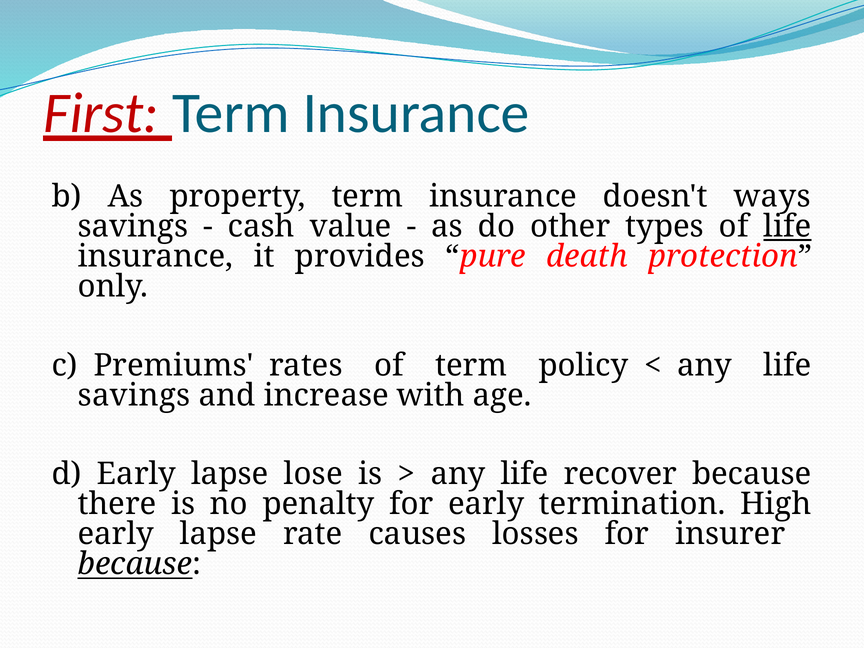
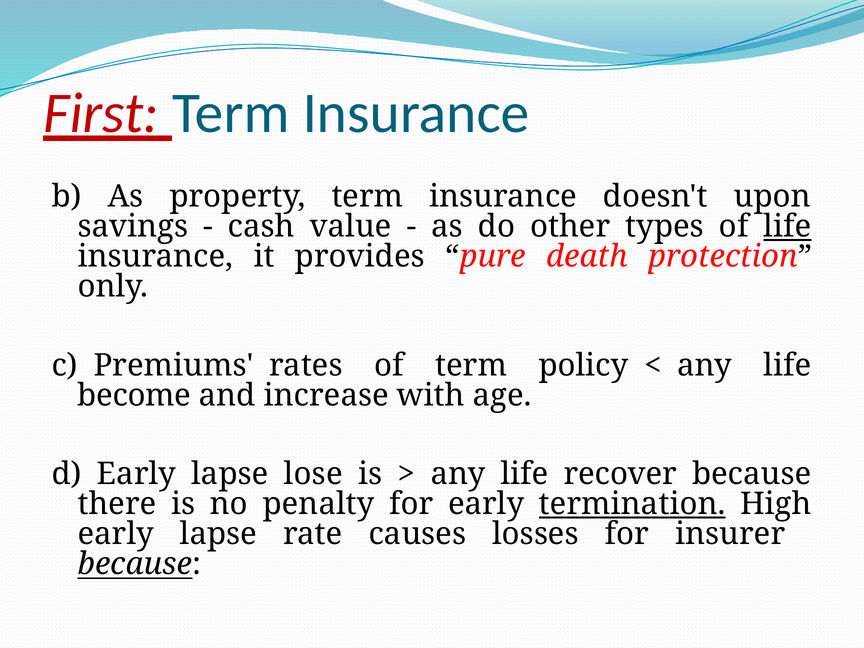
ways: ways -> upon
savings at (134, 395): savings -> become
termination underline: none -> present
